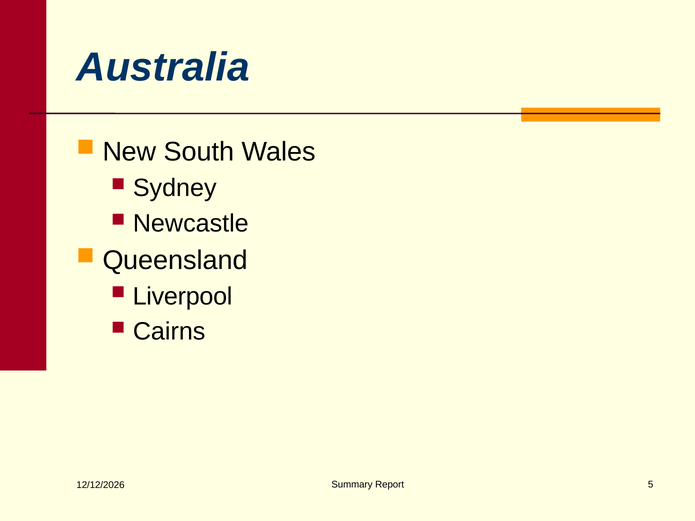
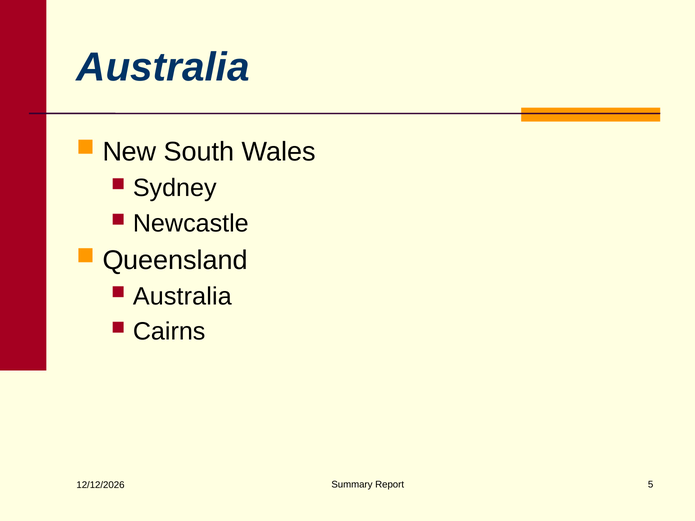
Liverpool at (183, 296): Liverpool -> Australia
